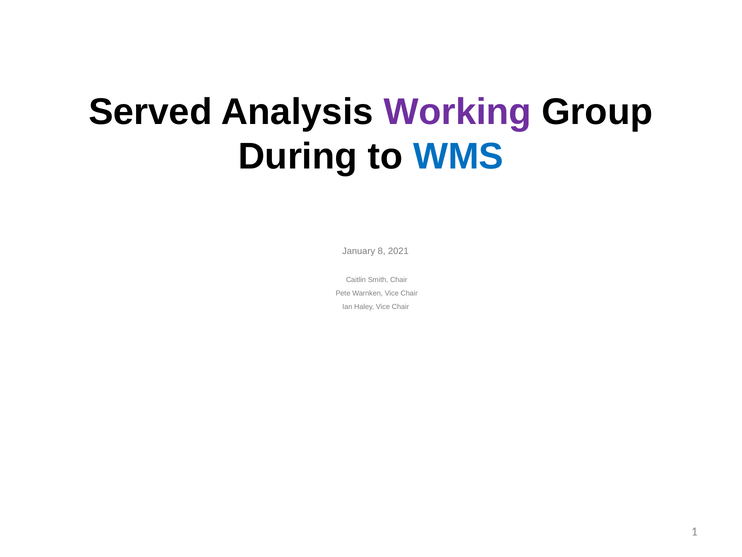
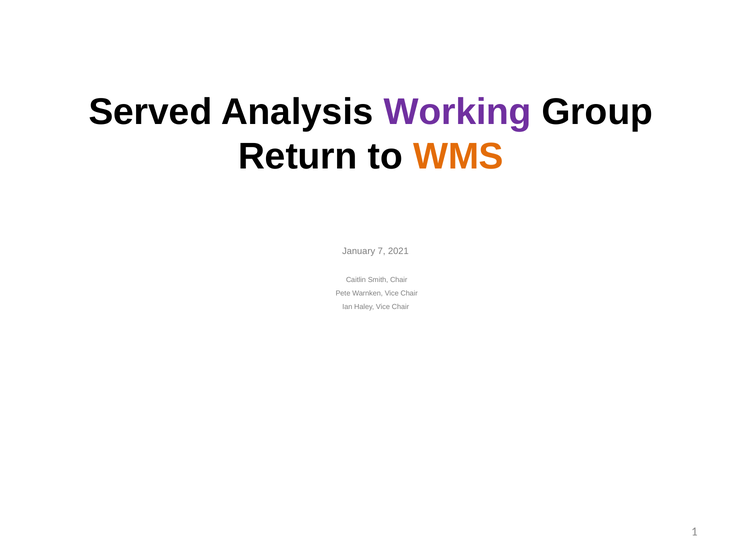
During: During -> Return
WMS colour: blue -> orange
8: 8 -> 7
